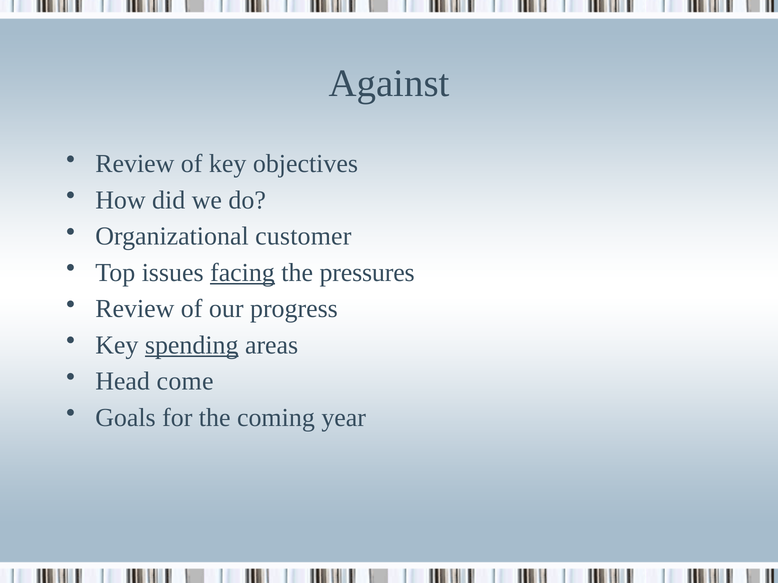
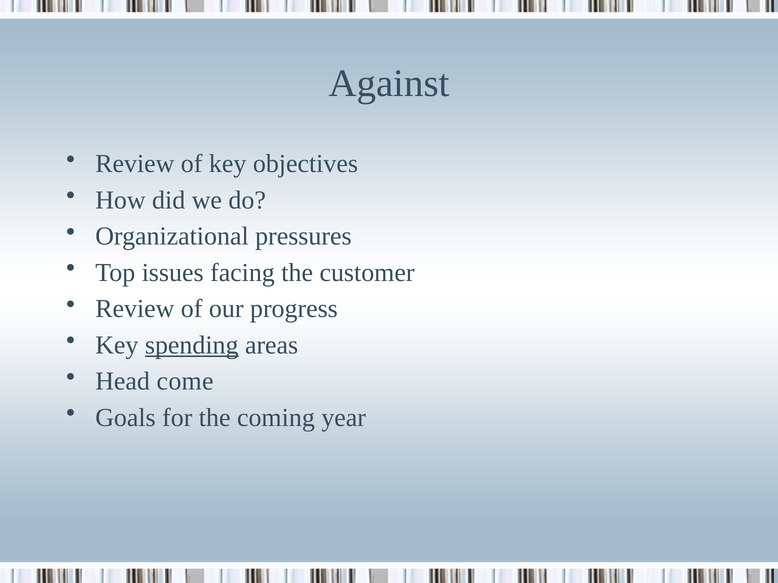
customer: customer -> pressures
facing underline: present -> none
pressures: pressures -> customer
